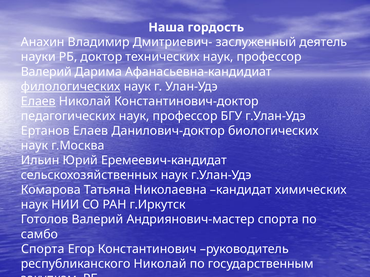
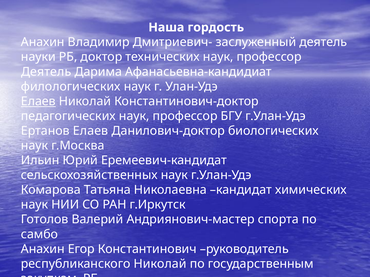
Валерий at (46, 72): Валерий -> Деятель
филологических underline: present -> none
Спорта at (43, 249): Спорта -> Анахин
